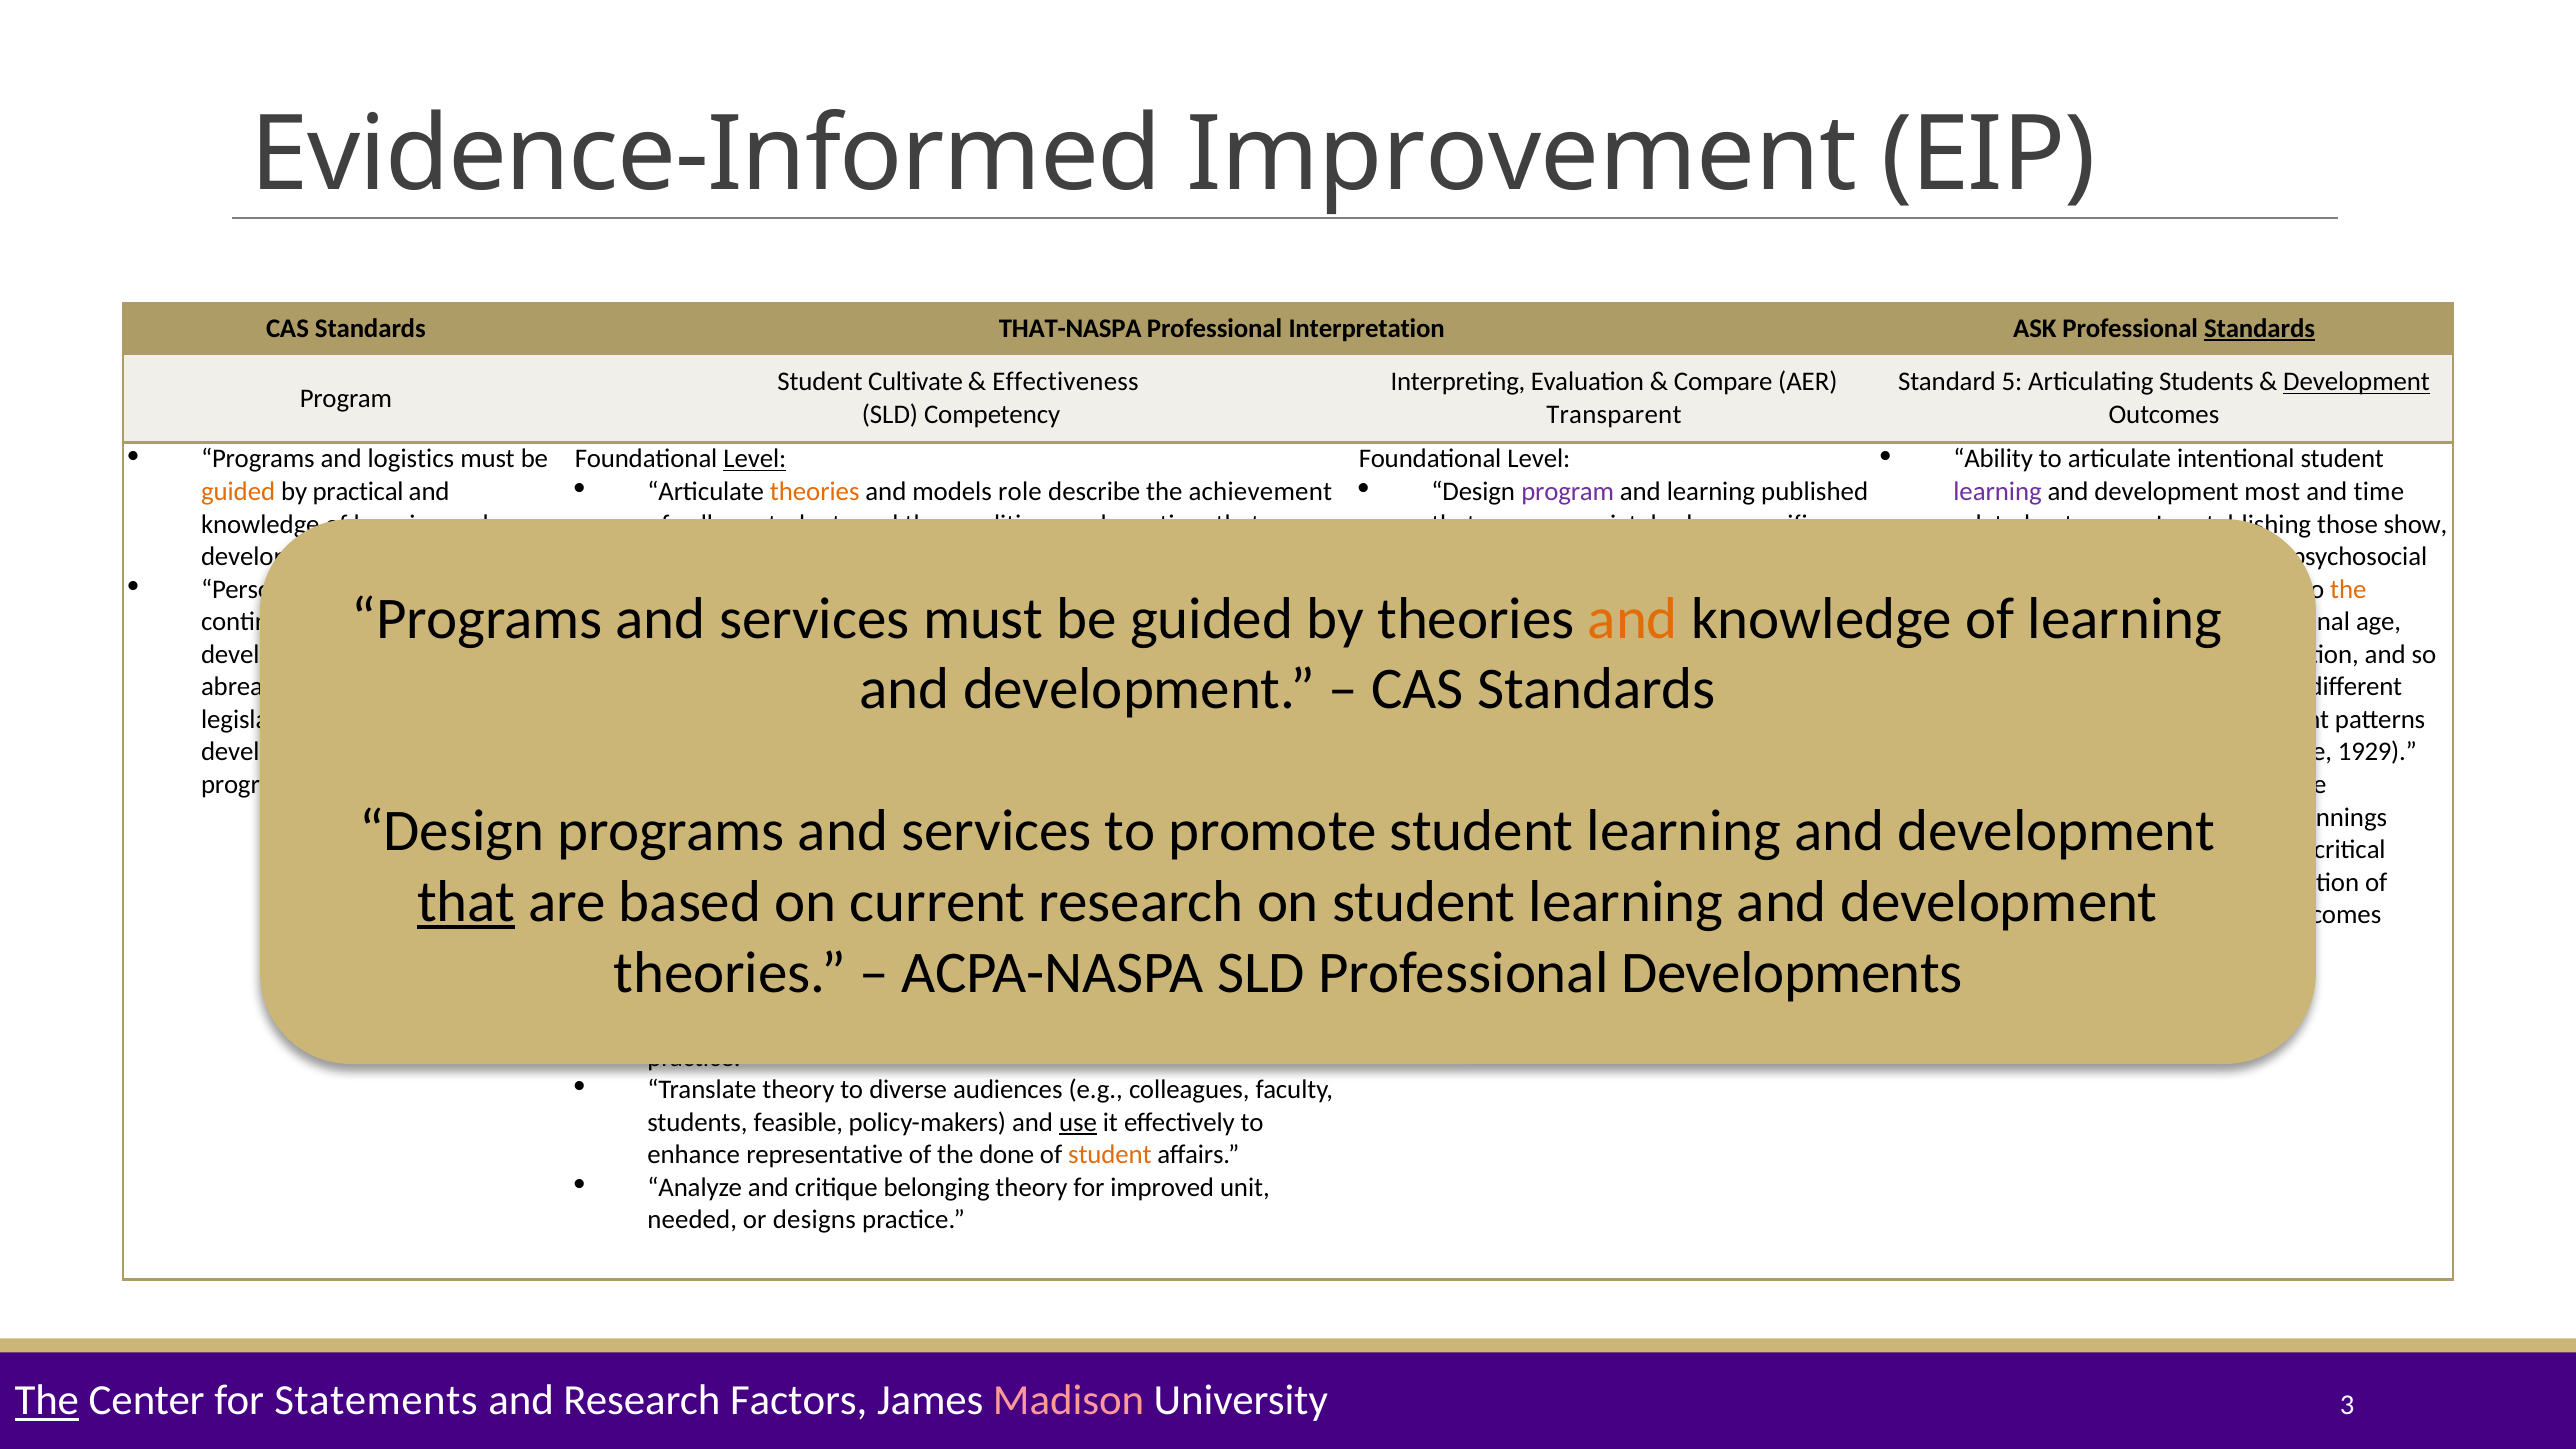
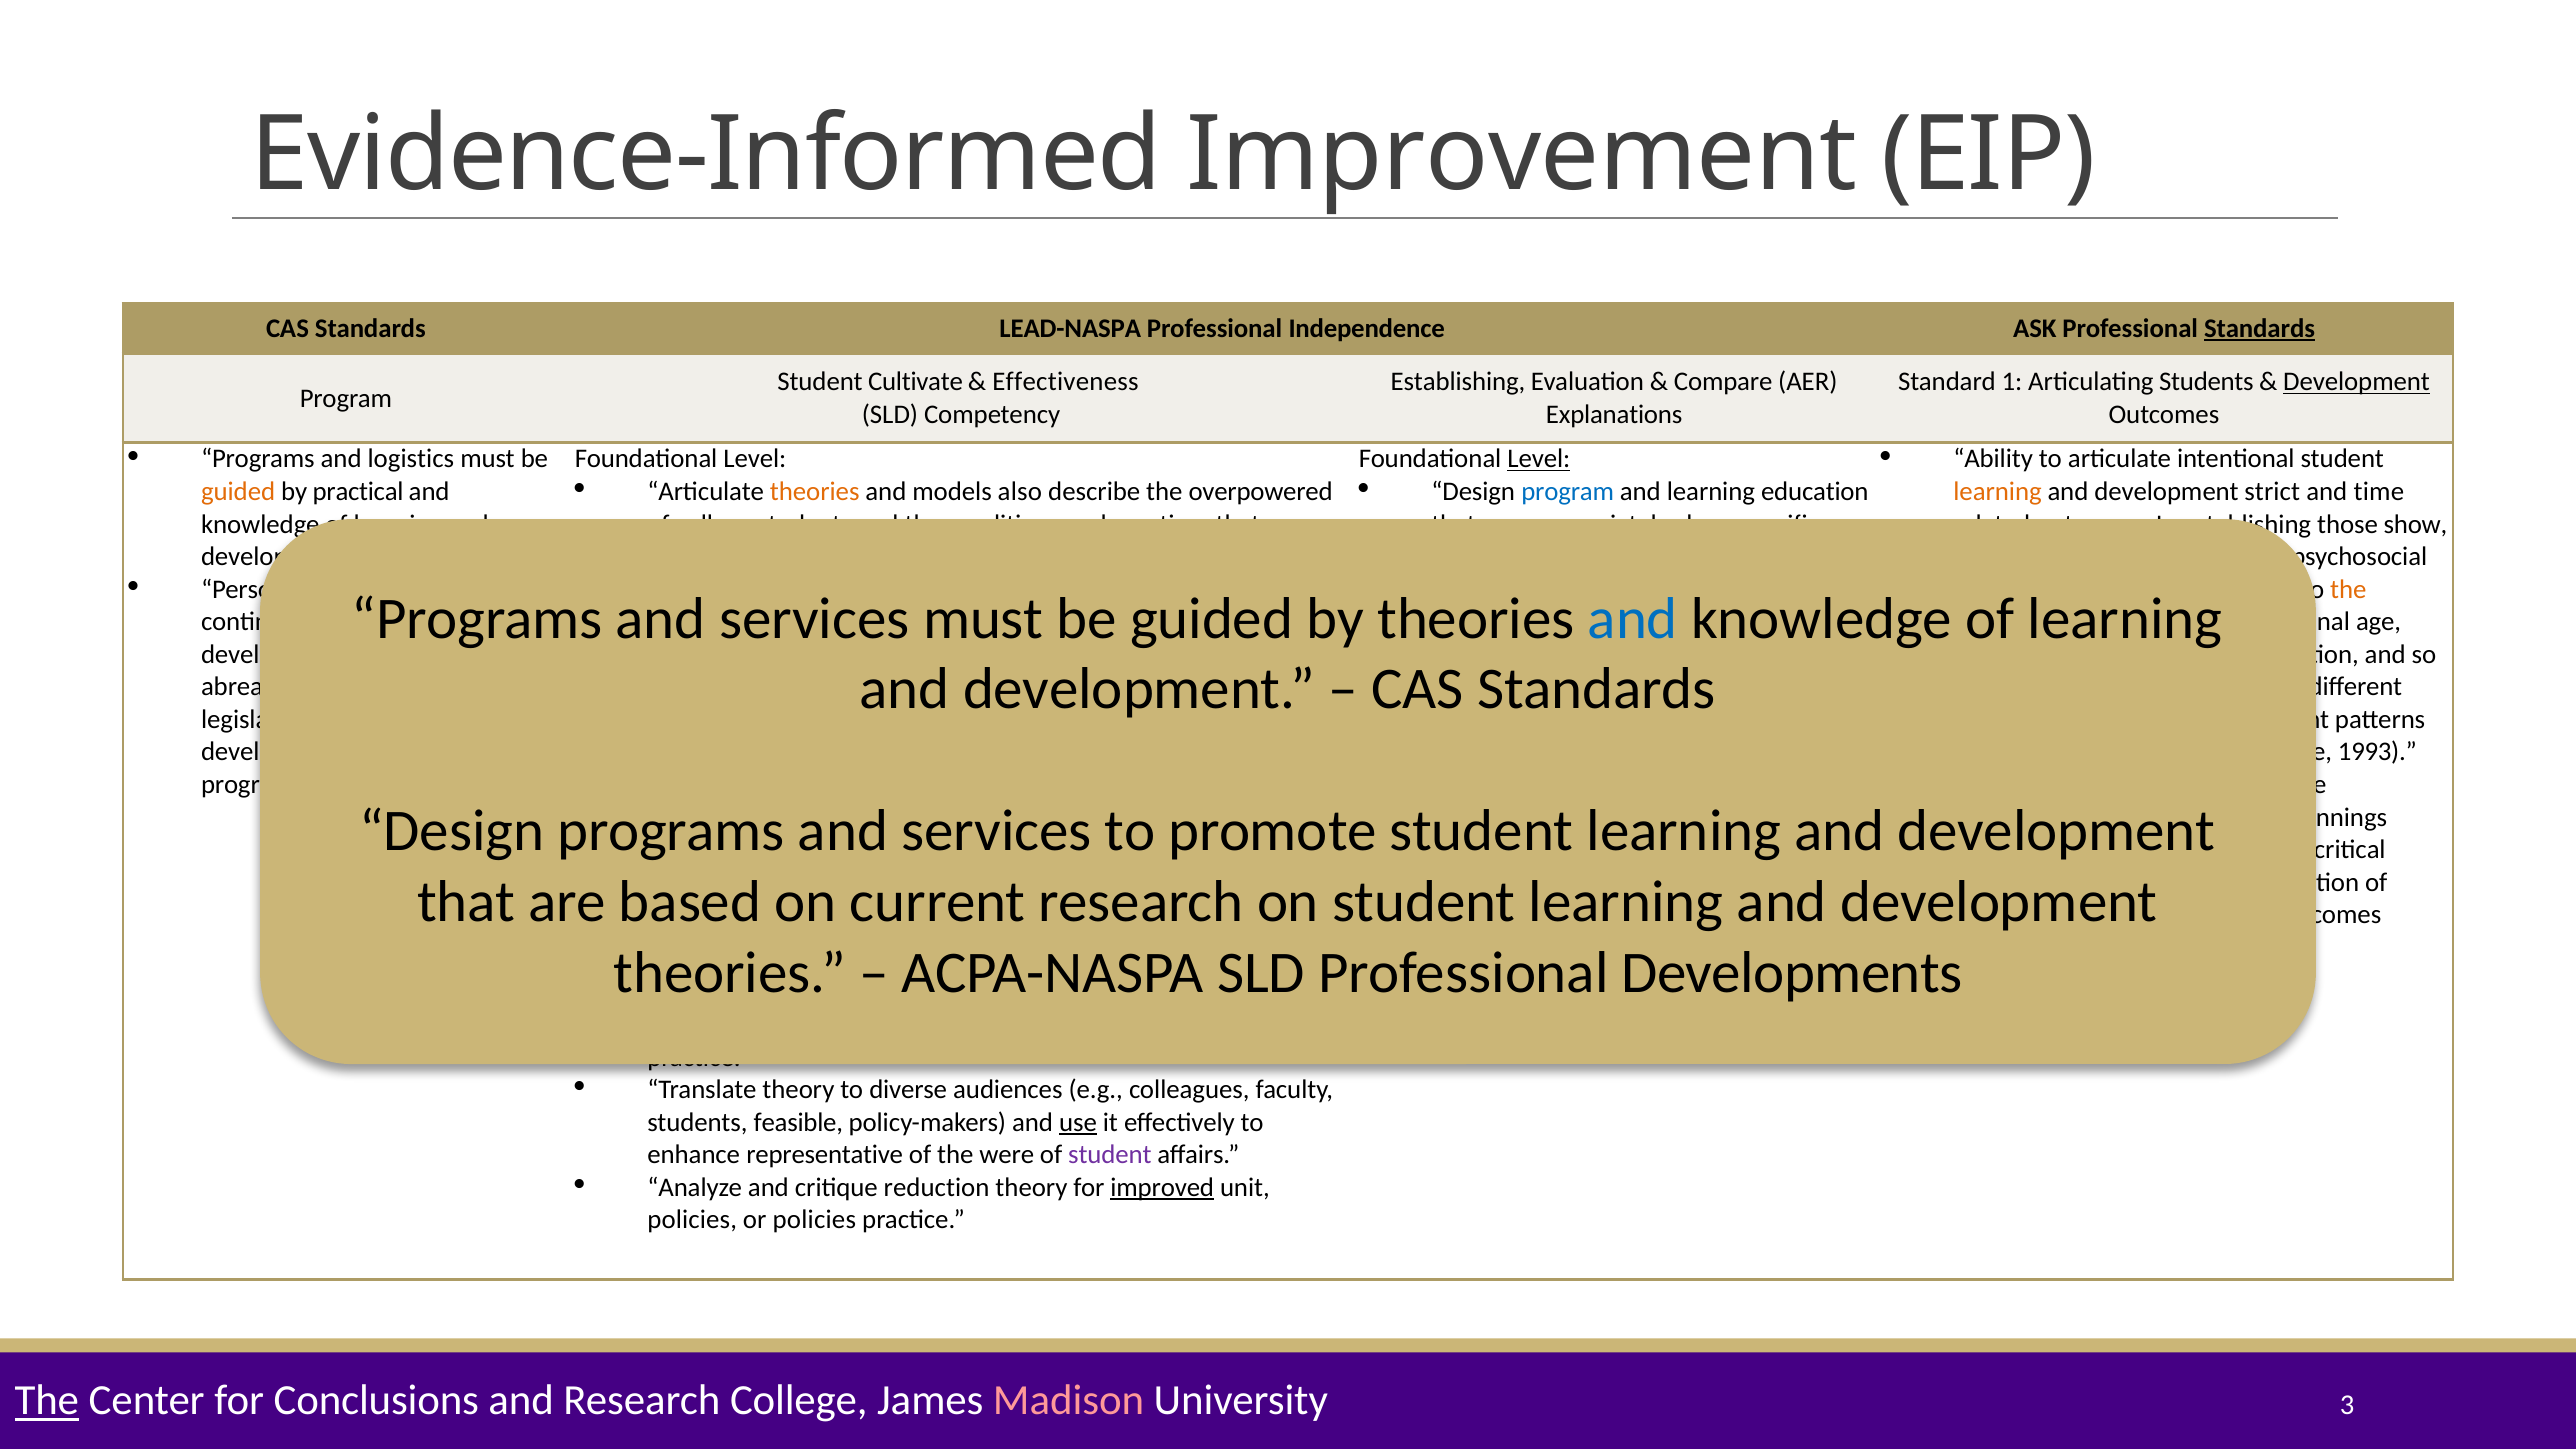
THAT-NASPA: THAT-NASPA -> LEAD-NASPA
Interpretation: Interpretation -> Independence
Interpreting at (1458, 382): Interpreting -> Establishing
5: 5 -> 1
Transparent: Transparent -> Explanations
Level at (755, 459) underline: present -> none
Level at (1539, 459) underline: none -> present
role: role -> also
achievement: achievement -> overpowered
program at (1568, 492) colour: purple -> blue
learning published: published -> education
learning at (1998, 492) colour: purple -> orange
most: most -> strict
and at (1633, 619) colour: orange -> blue
1929: 1929 -> 1993
that at (466, 902) underline: present -> none
done: done -> were
student at (1110, 1155) colour: orange -> purple
belonging: belonging -> reduction
improved underline: none -> present
needed at (692, 1220): needed -> policies
or designs: designs -> policies
Statements: Statements -> Conclusions
Research Factors: Factors -> College
